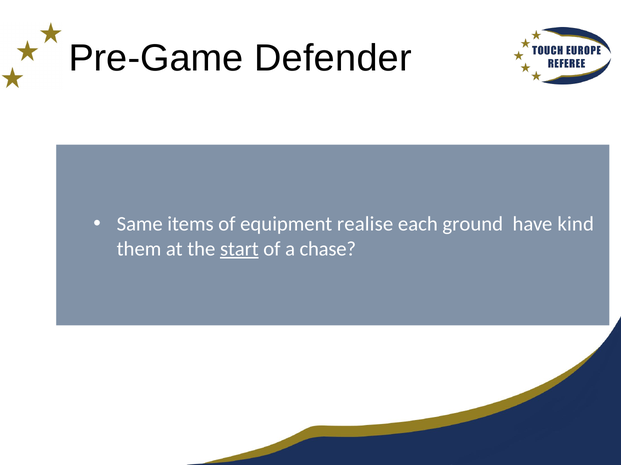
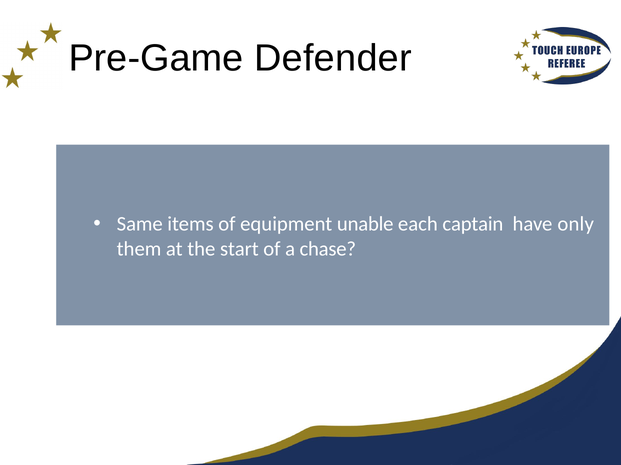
realise: realise -> unable
ground: ground -> captain
kind: kind -> only
start underline: present -> none
